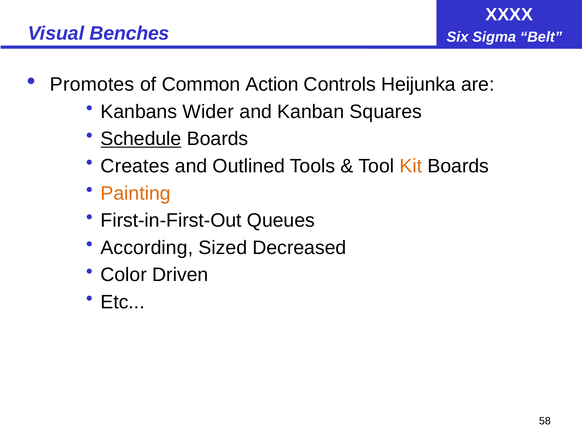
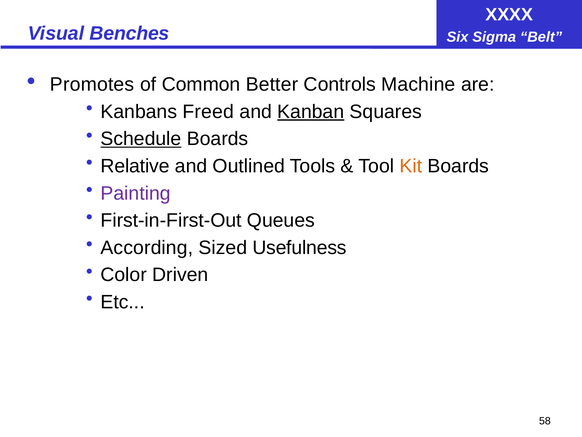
Action: Action -> Better
Heijunka: Heijunka -> Machine
Wider: Wider -> Freed
Kanban underline: none -> present
Creates: Creates -> Relative
Painting colour: orange -> purple
Decreased: Decreased -> Usefulness
